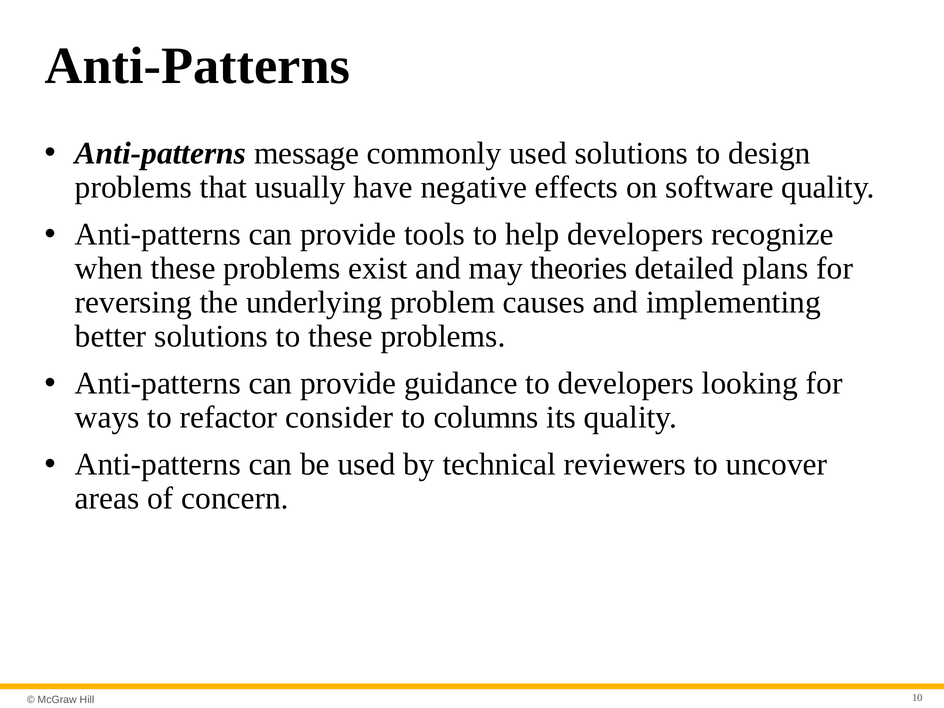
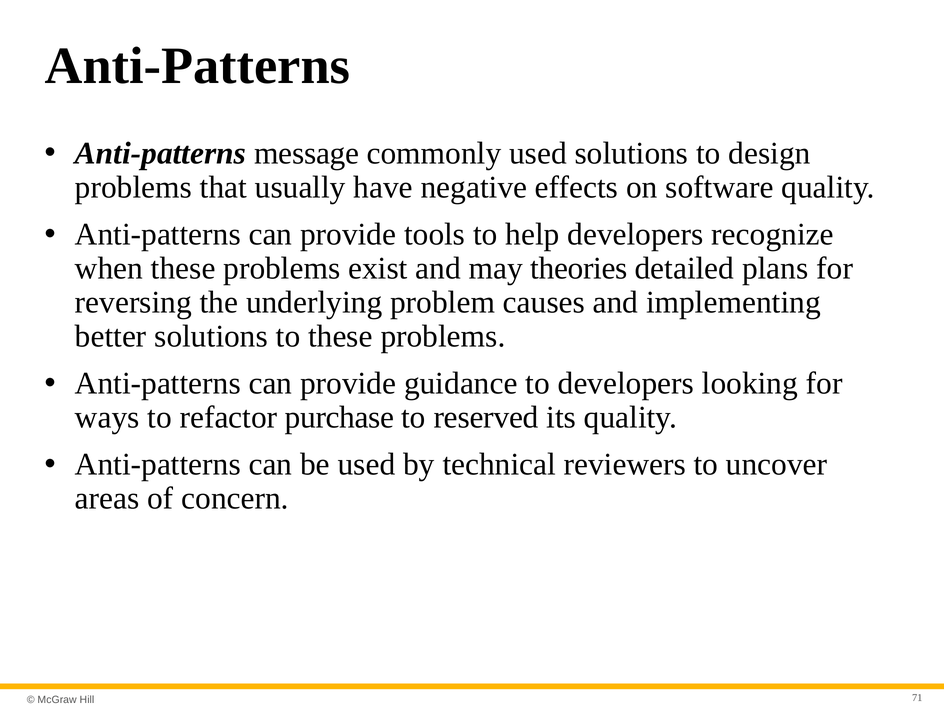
consider: consider -> purchase
columns: columns -> reserved
10: 10 -> 71
